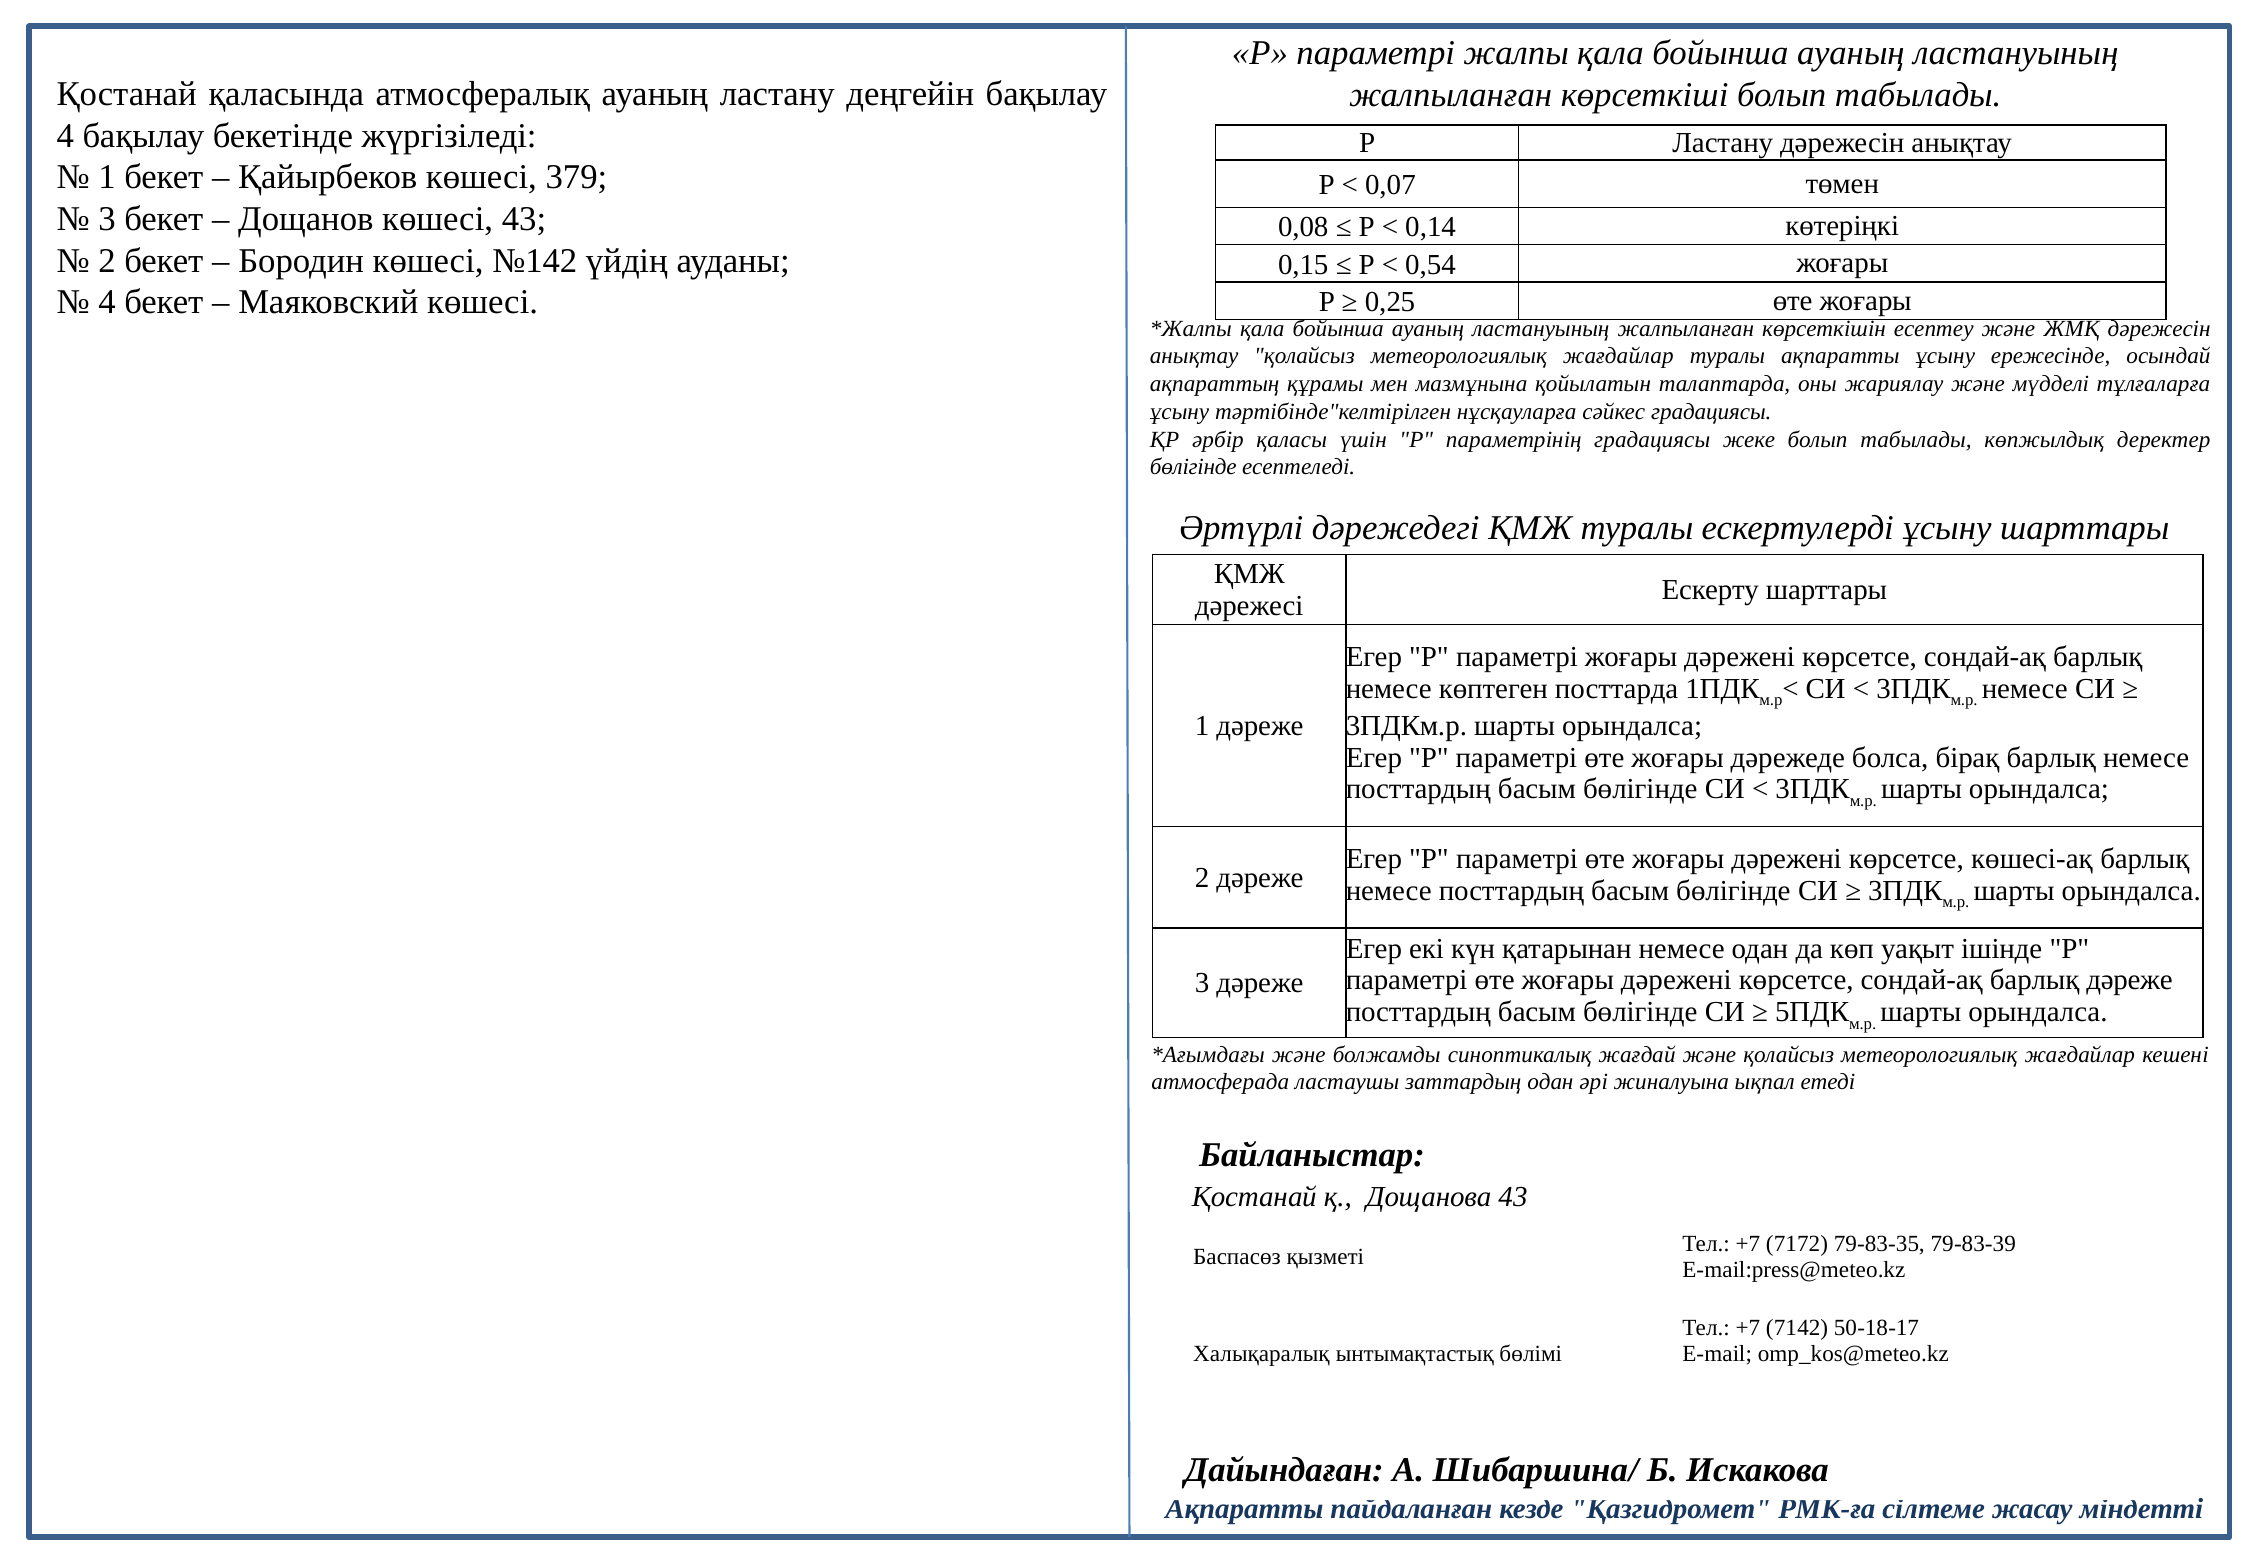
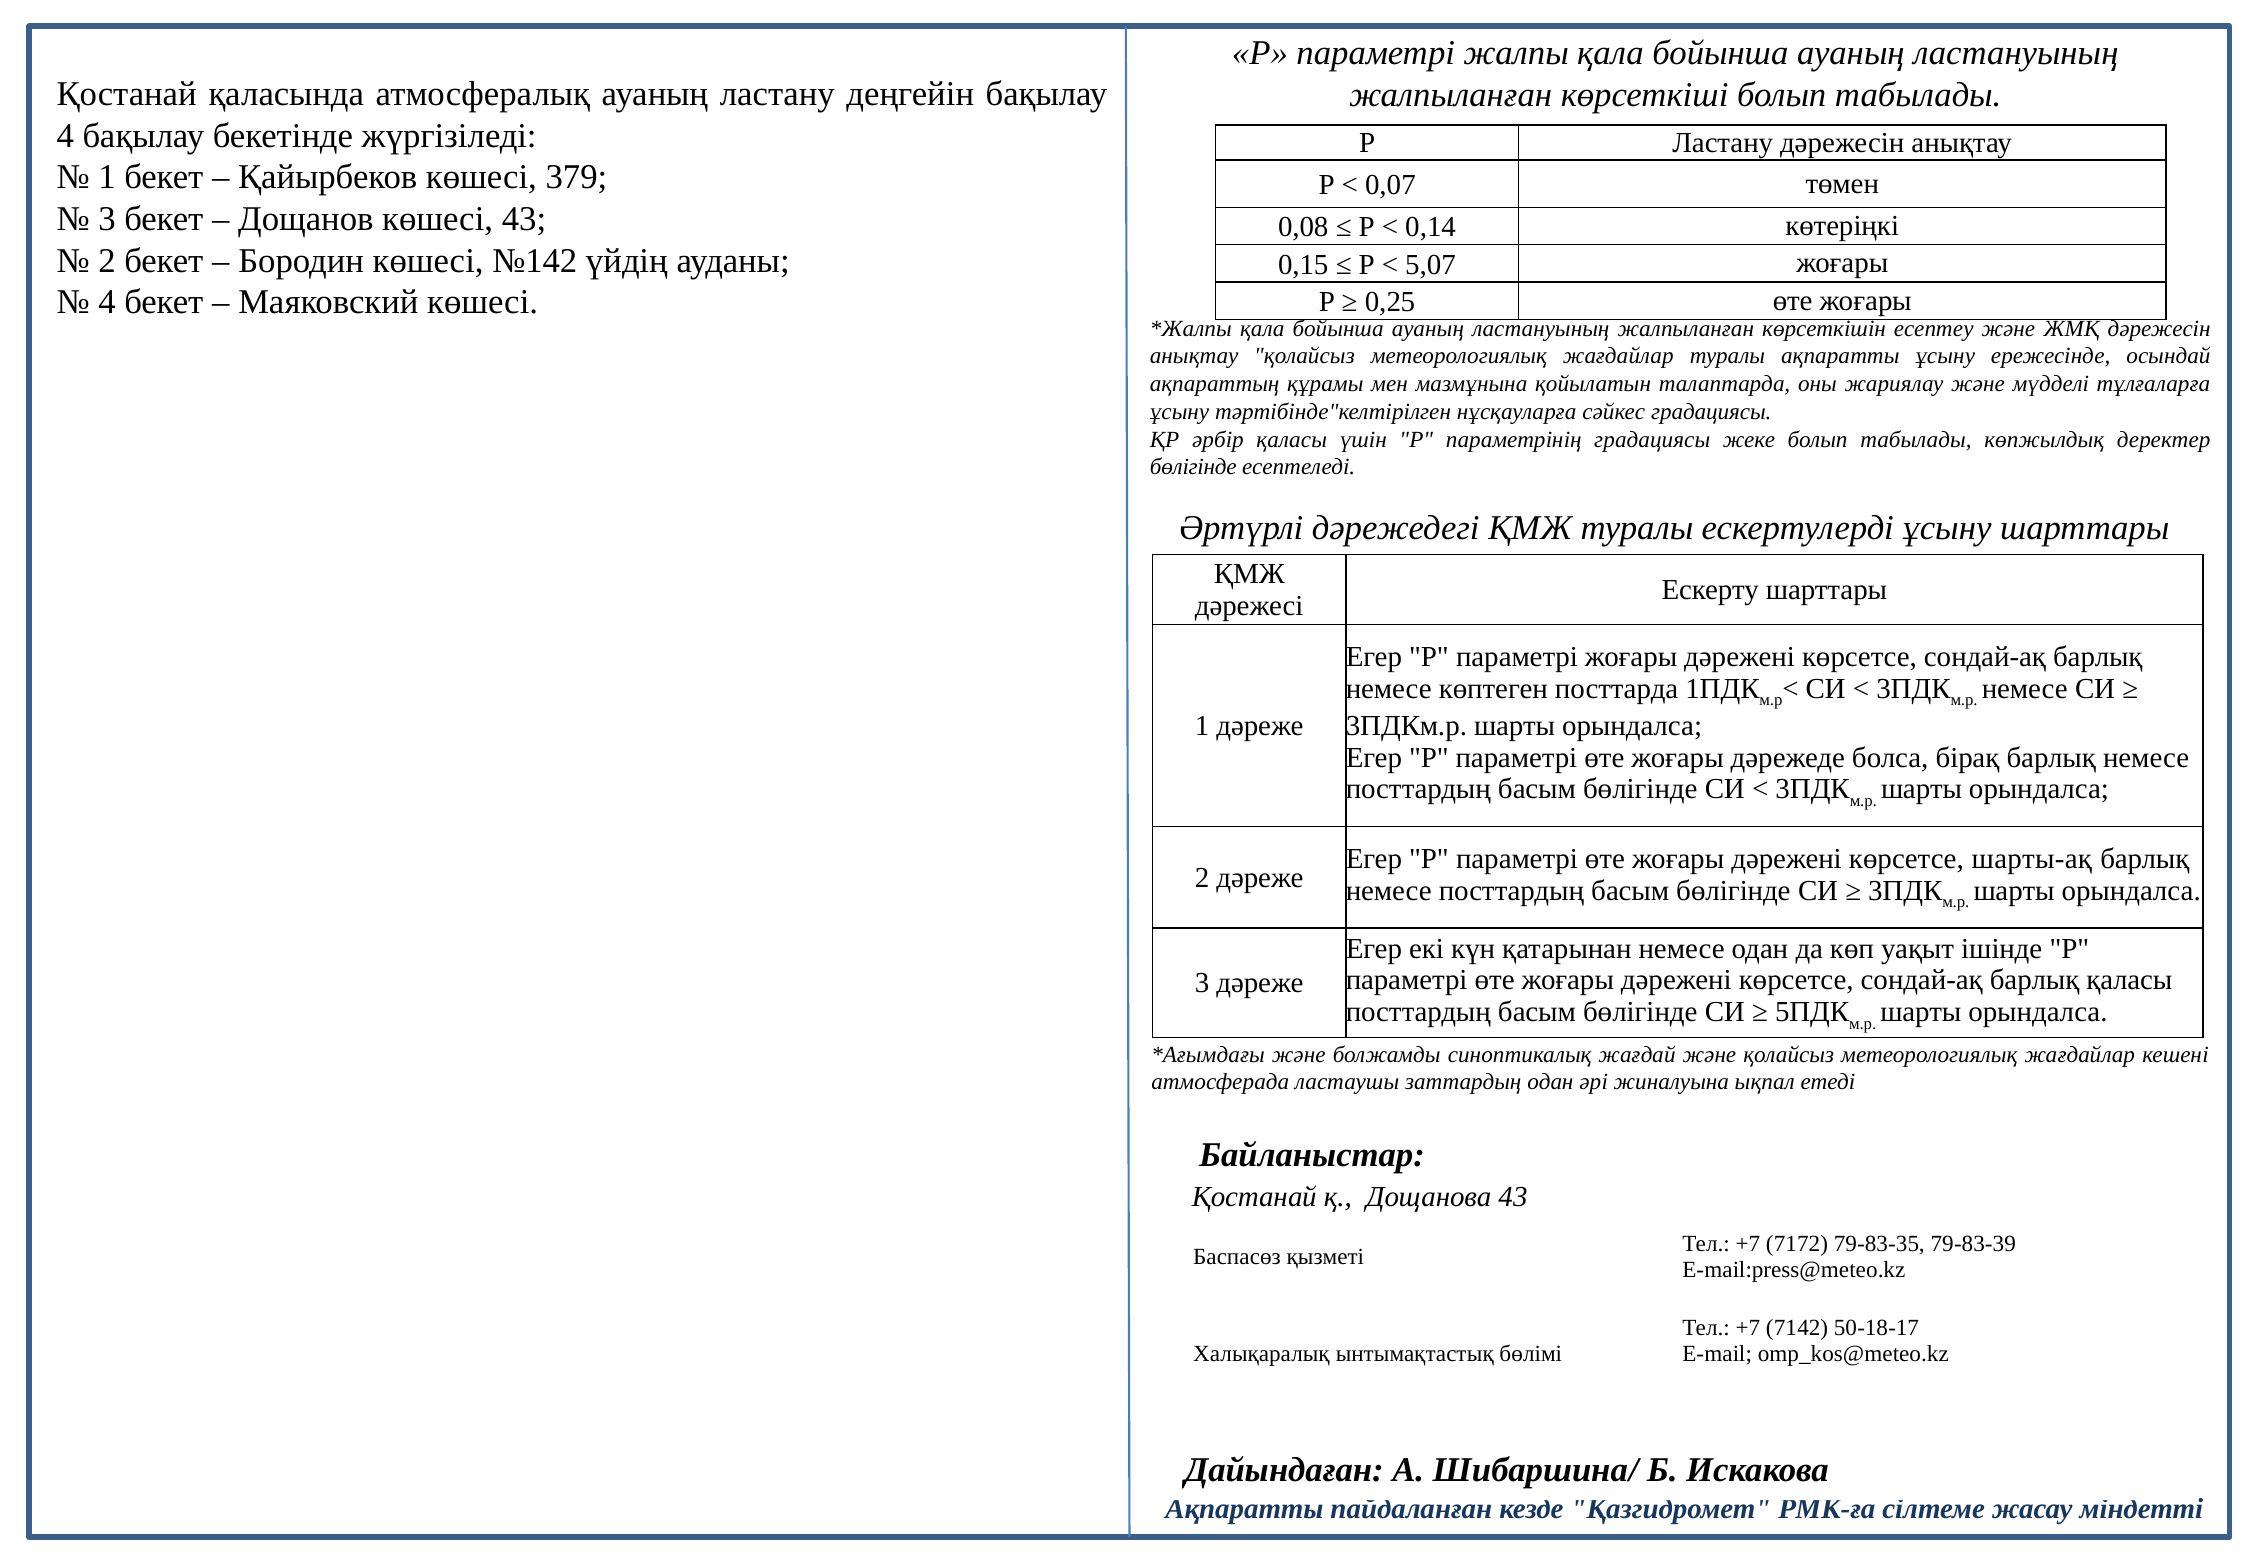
0,54: 0,54 -> 5,07
көшесі-ақ: көшесі-ақ -> шарты-ақ
барлық дәреже: дәреже -> қаласы
